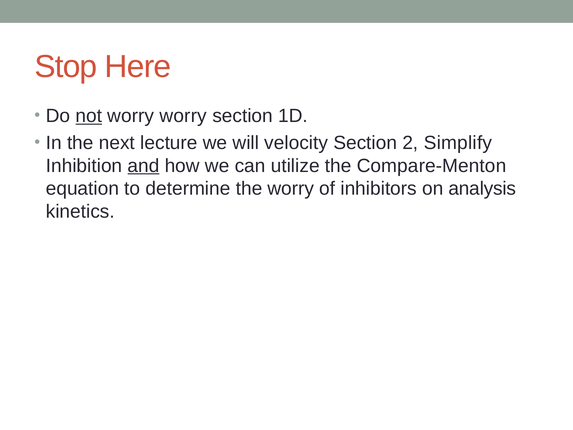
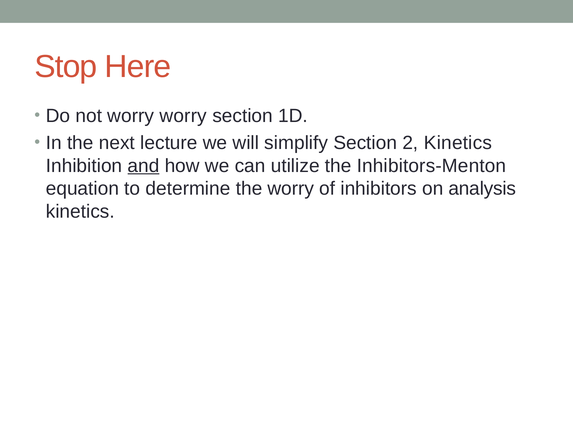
not underline: present -> none
velocity: velocity -> simplify
2 Simplify: Simplify -> Kinetics
Compare-Menton: Compare-Menton -> Inhibitors-Menton
